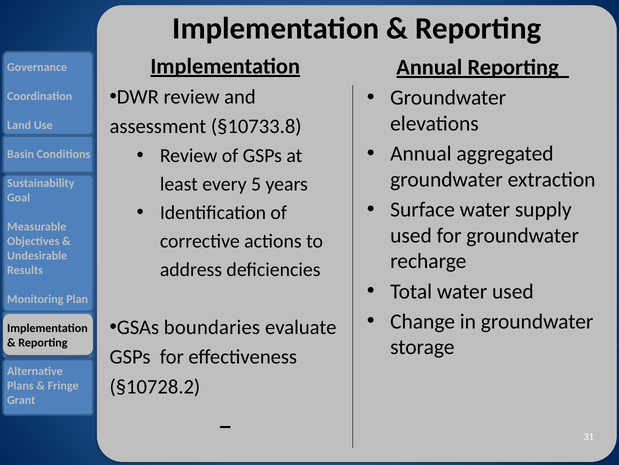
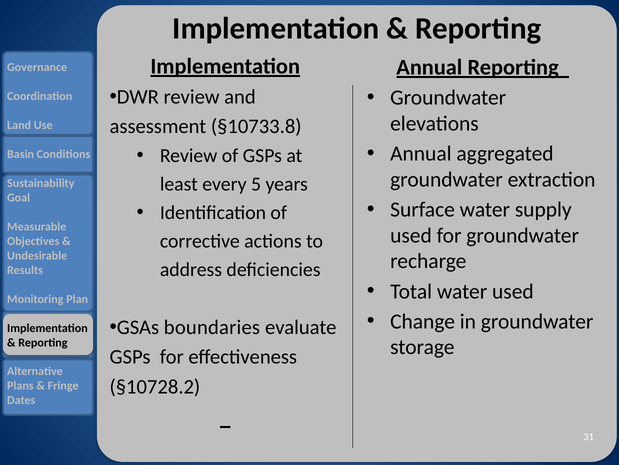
Grant: Grant -> Dates
